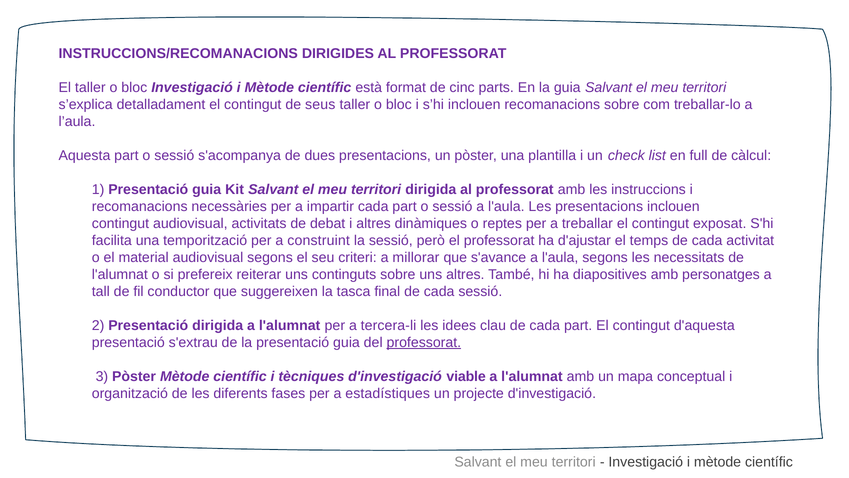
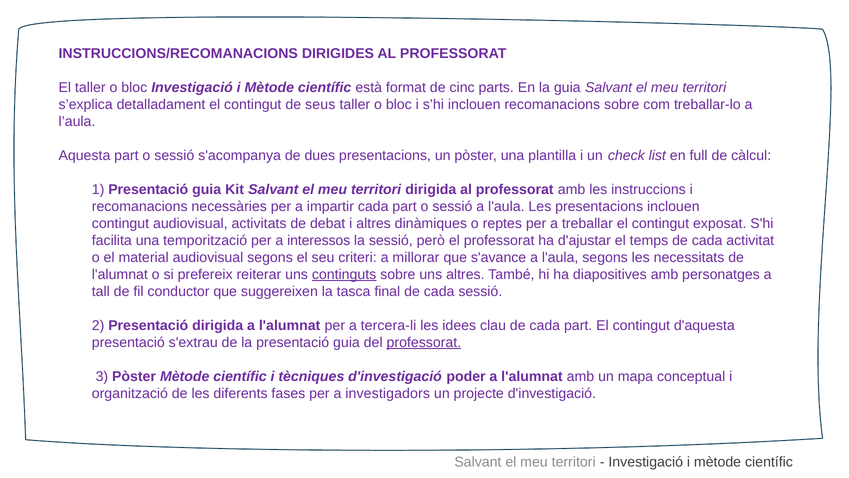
construint: construint -> interessos
continguts underline: none -> present
viable: viable -> poder
estadístiques: estadístiques -> investigadors
